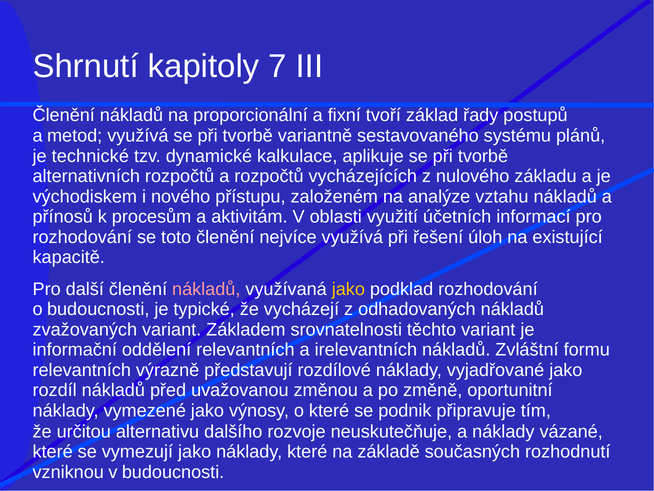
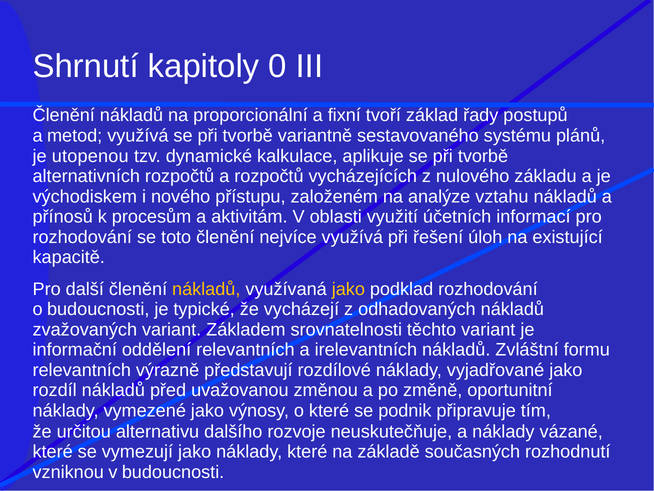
7: 7 -> 0
technické: technické -> utopenou
nákladů at (206, 289) colour: pink -> yellow
